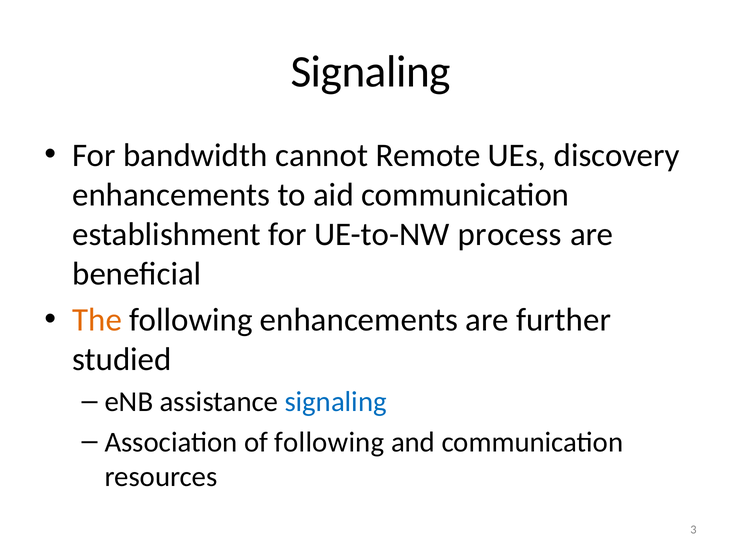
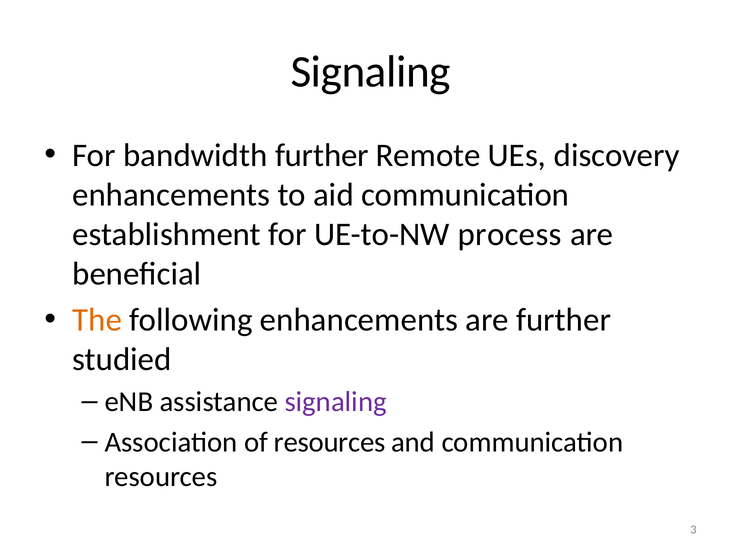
bandwidth cannot: cannot -> further
signaling at (336, 402) colour: blue -> purple
of following: following -> resources
